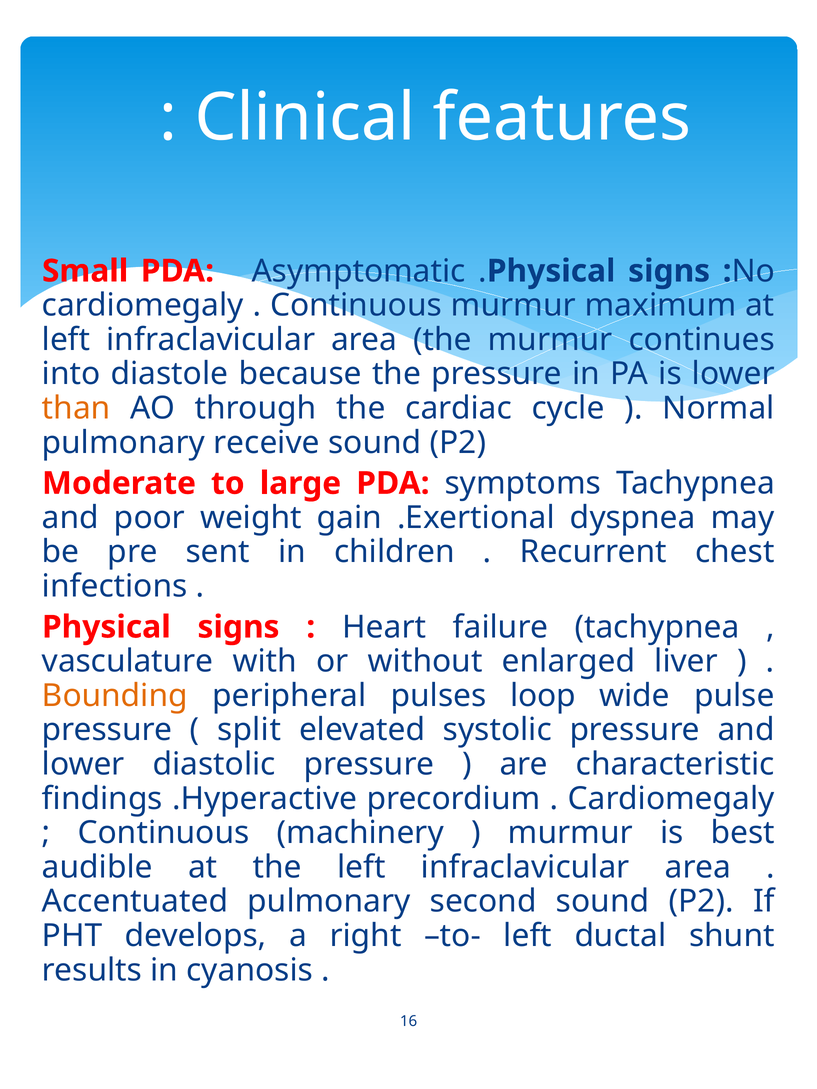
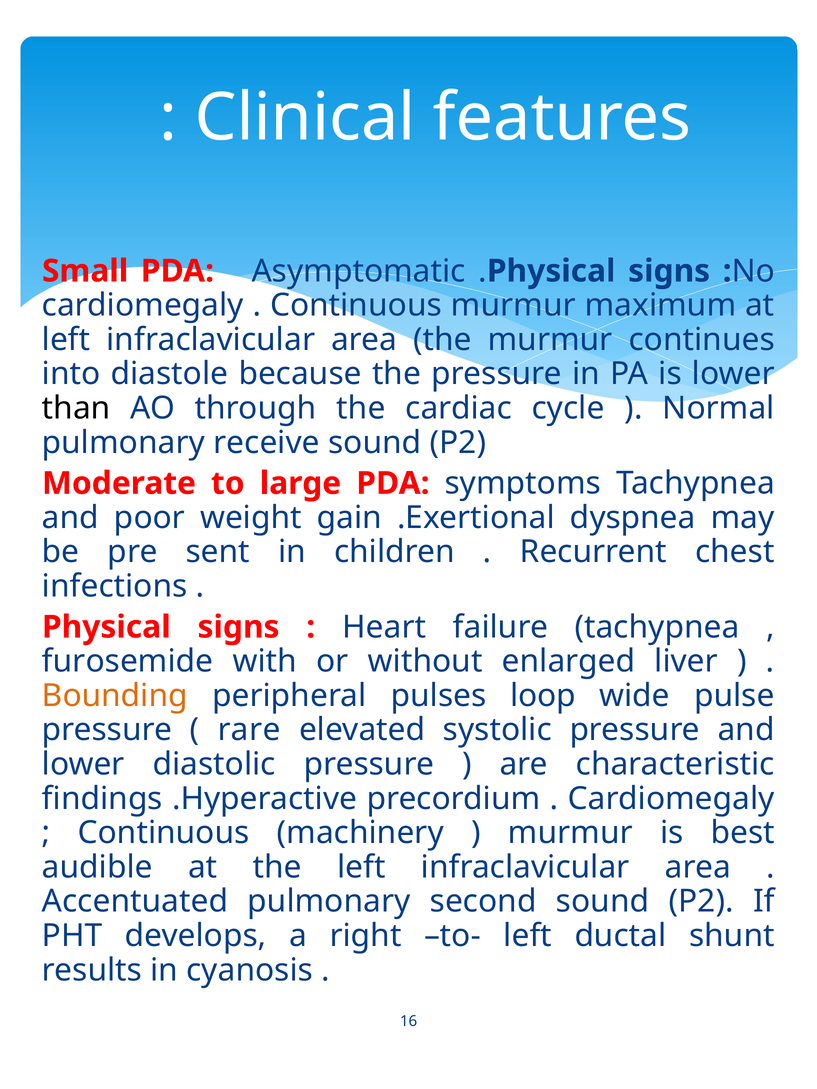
than colour: orange -> black
vasculature: vasculature -> furosemide
split: split -> rare
